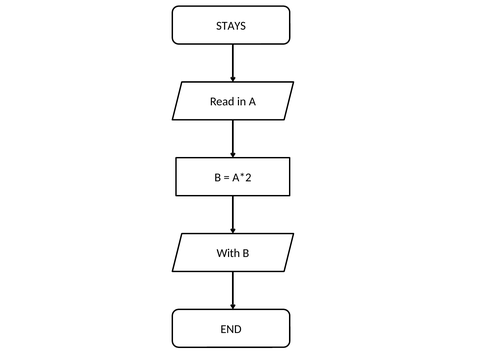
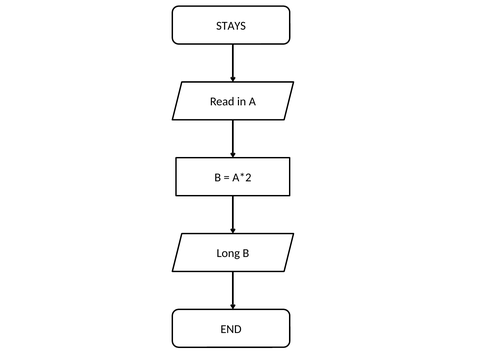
With: With -> Long
